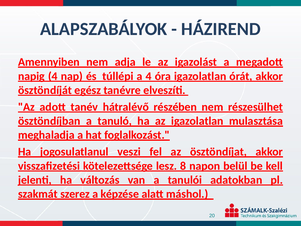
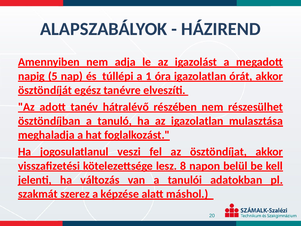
napig 4: 4 -> 5
a 4: 4 -> 1
